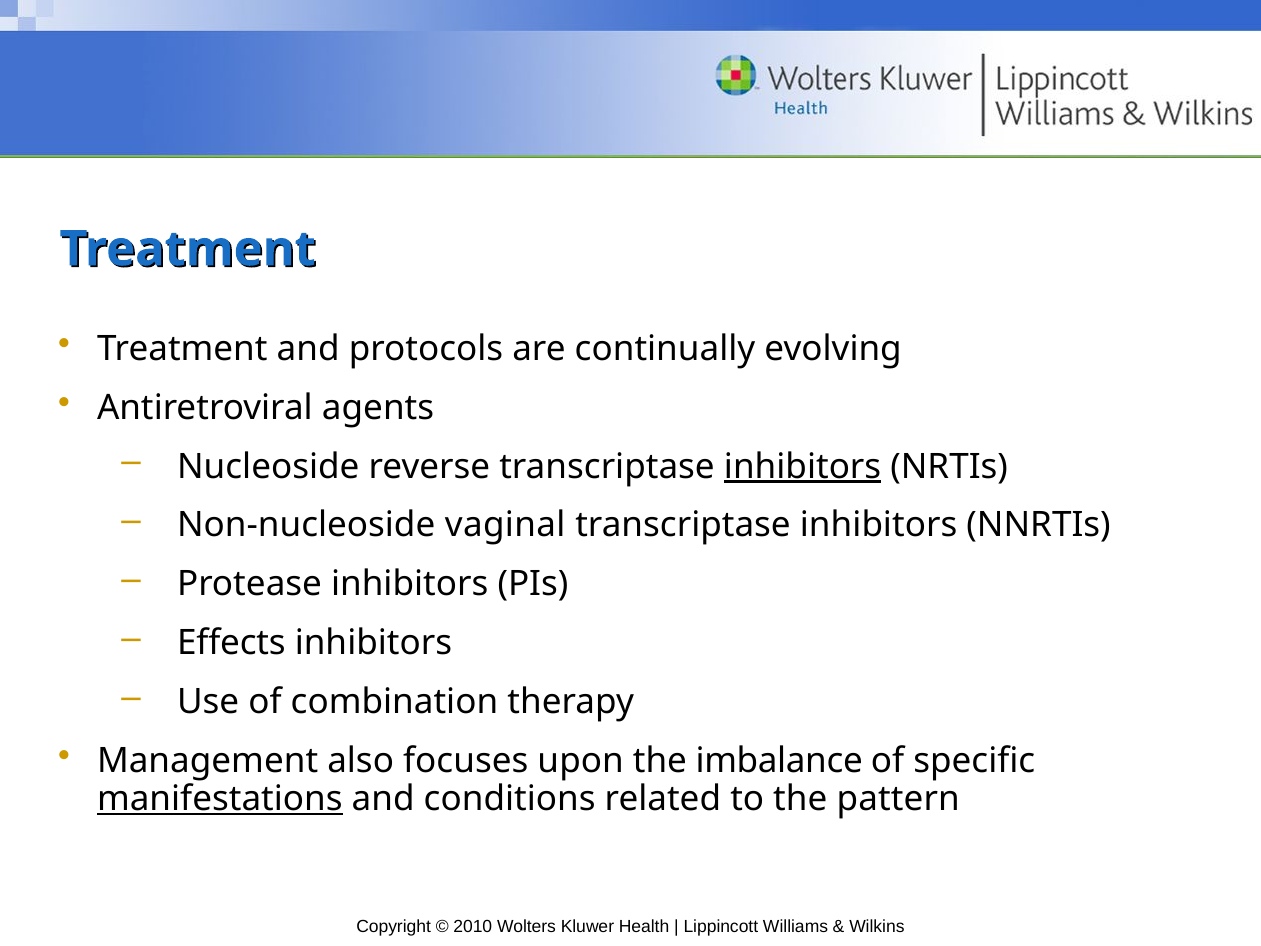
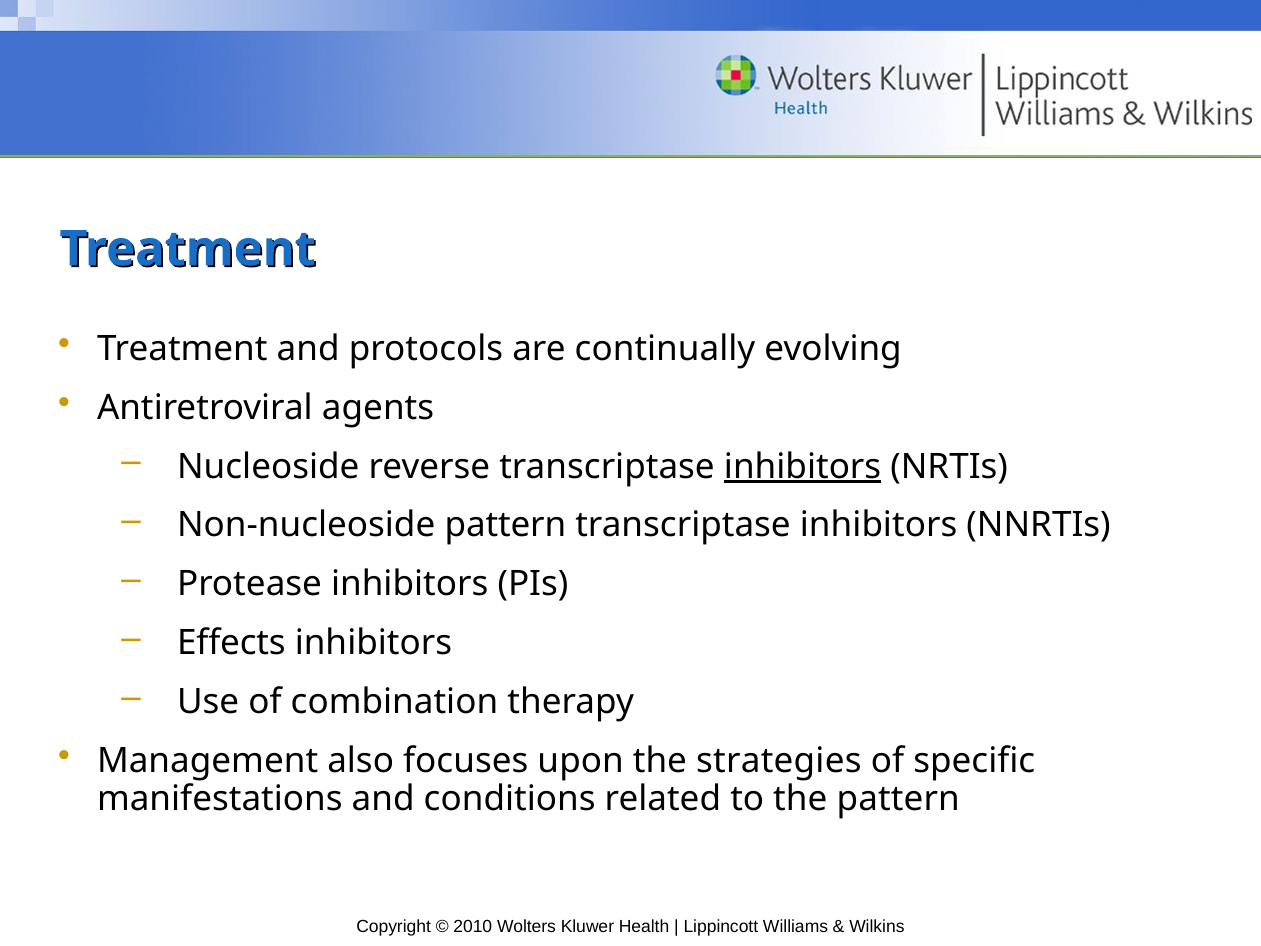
Non-nucleoside vaginal: vaginal -> pattern
imbalance: imbalance -> strategies
manifestations underline: present -> none
